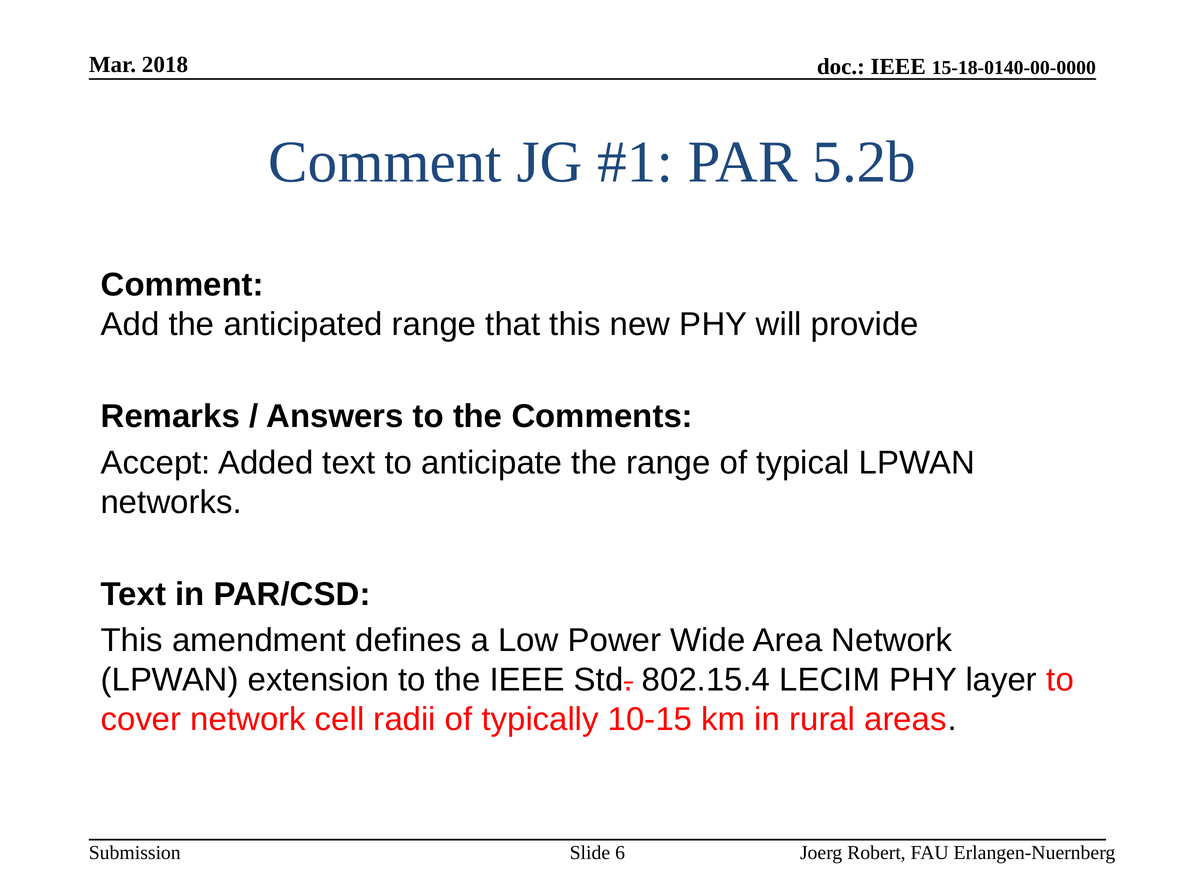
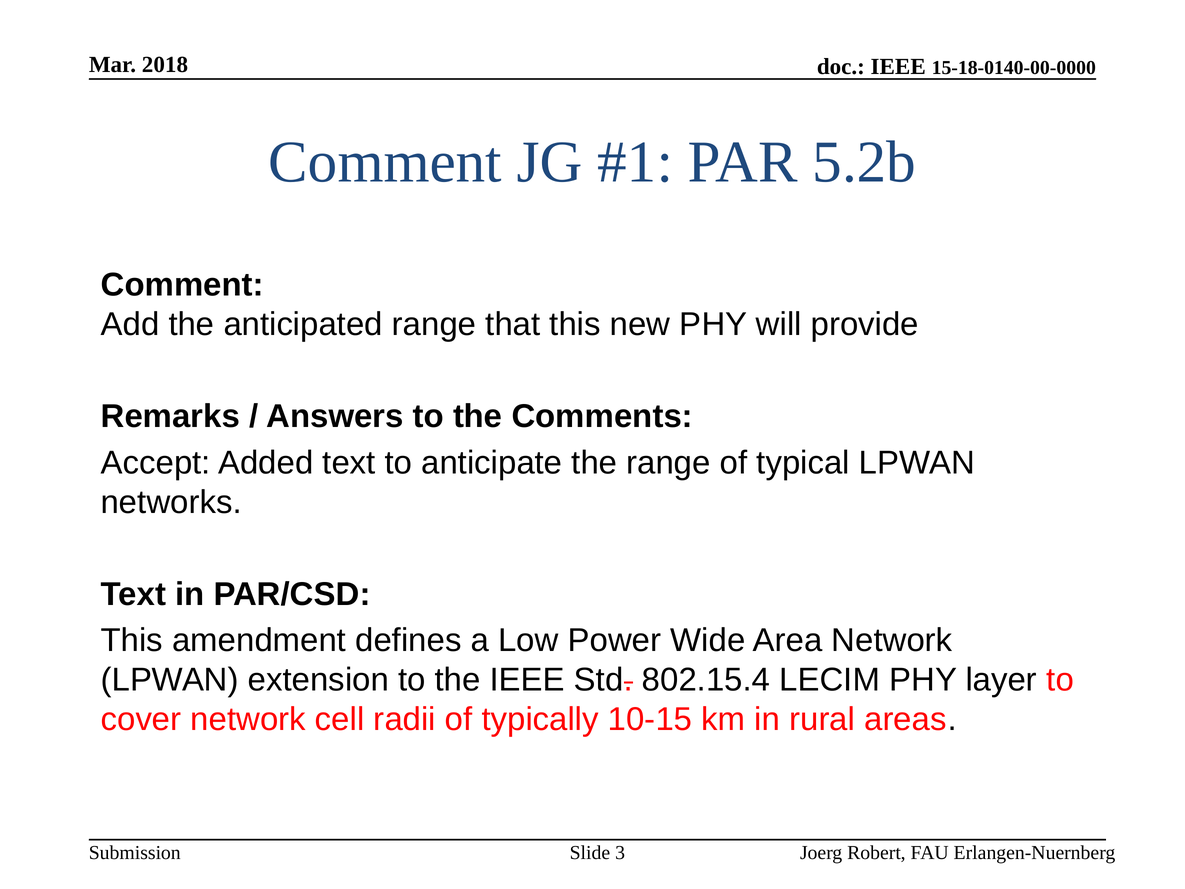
6: 6 -> 3
